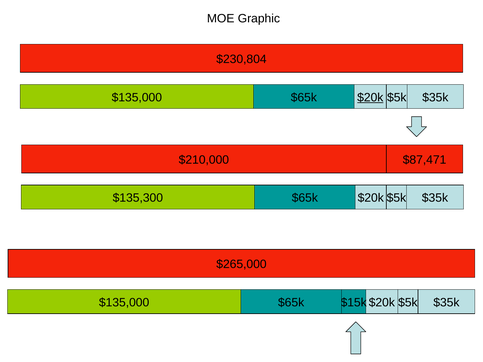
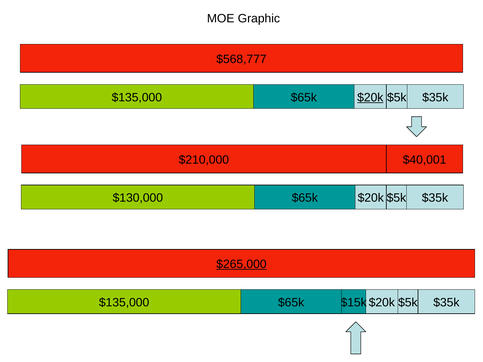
$230,804: $230,804 -> $568,777
$87,471: $87,471 -> $40,001
$135,300: $135,300 -> $130,000
$265,000 underline: none -> present
